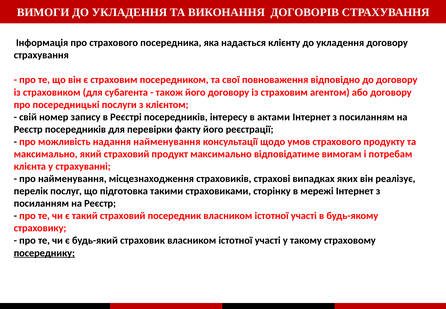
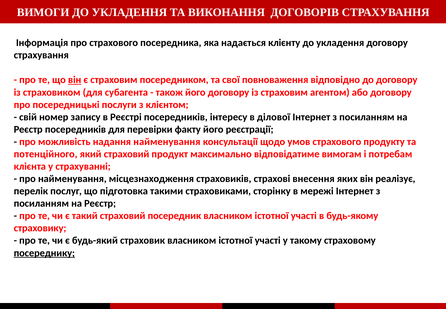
він at (75, 80) underline: none -> present
актами: актами -> ділової
максимально at (46, 154): максимально -> потенційного
випадках: випадках -> внесення
